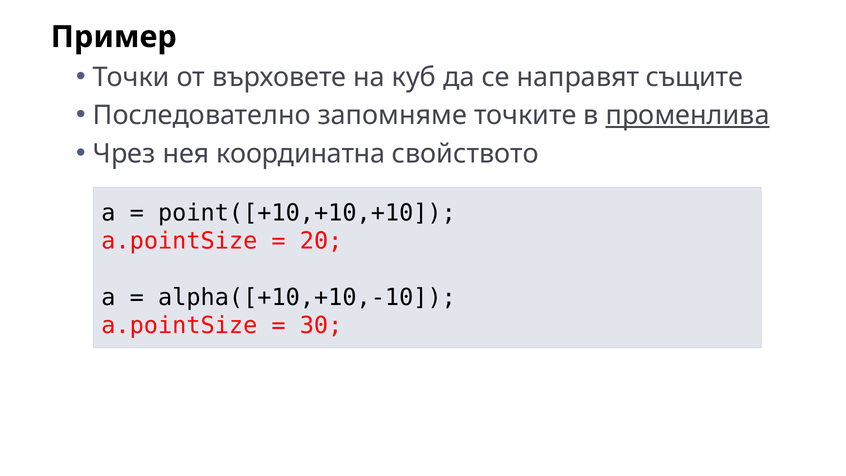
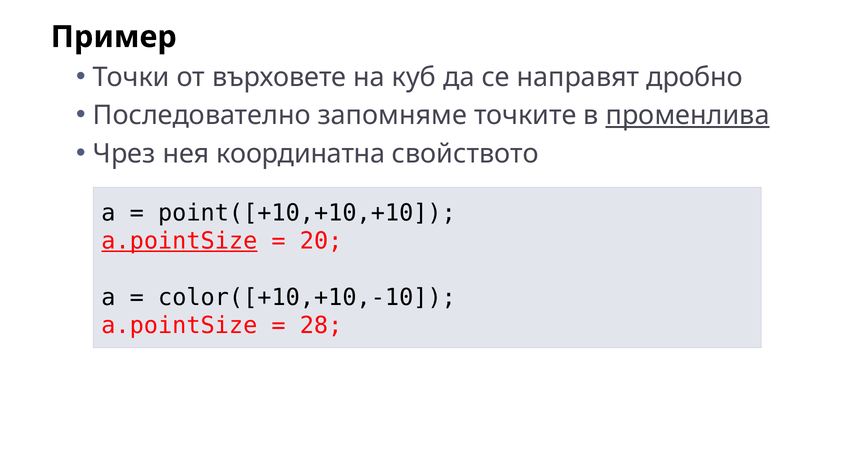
същите: същите -> дробно
a.pointSize at (179, 241) underline: none -> present
alpha([+10,+10,-10: alpha([+10,+10,-10 -> color([+10,+10,-10
30: 30 -> 28
